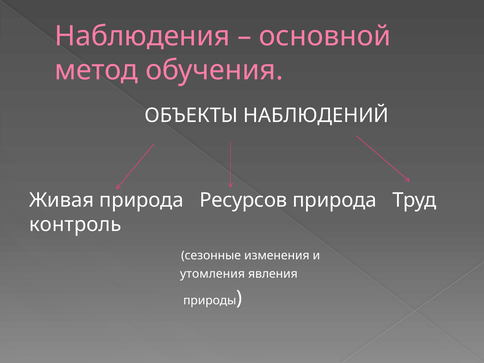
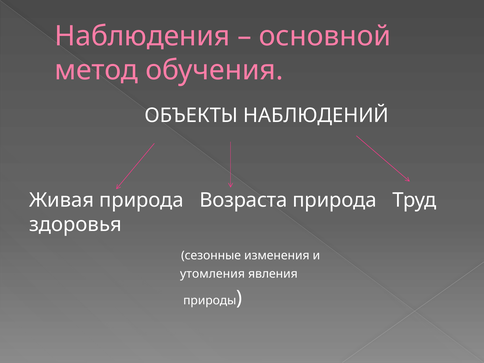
Ресурсов: Ресурсов -> Возраста
контроль: контроль -> здоровья
